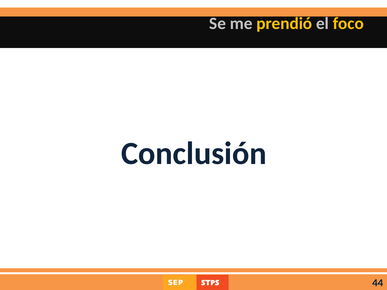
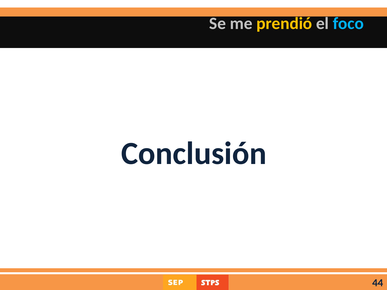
foco colour: yellow -> light blue
